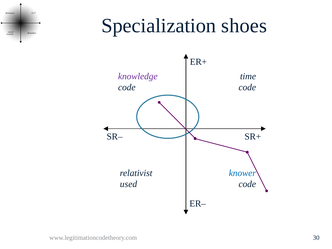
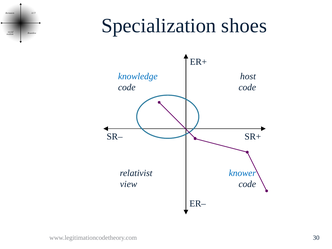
knowledge colour: purple -> blue
time: time -> host
used: used -> view
